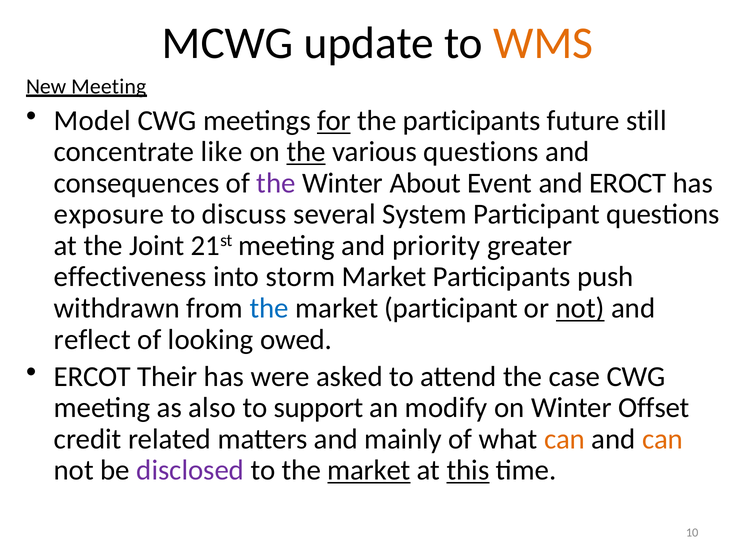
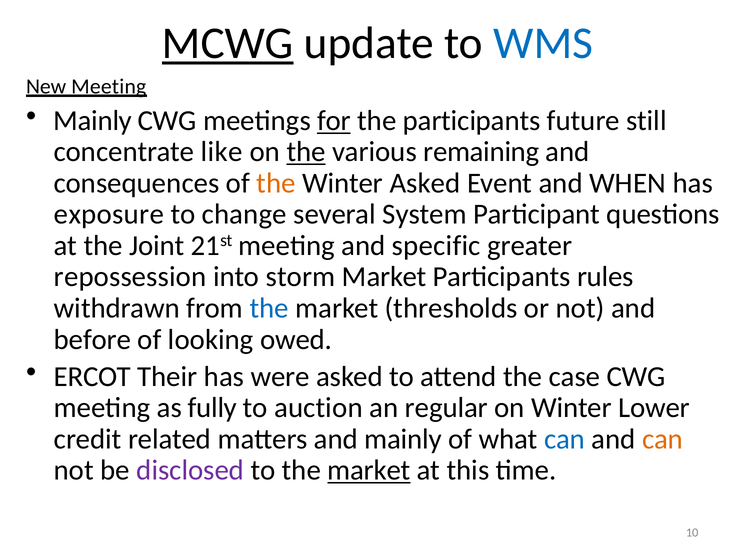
MCWG underline: none -> present
WMS colour: orange -> blue
Model at (92, 121): Model -> Mainly
various questions: questions -> remaining
the at (276, 183) colour: purple -> orange
Winter About: About -> Asked
EROCT: EROCT -> WHEN
discuss: discuss -> change
priority: priority -> specific
effectiveness: effectiveness -> repossession
push: push -> rules
market participant: participant -> thresholds
not at (580, 308) underline: present -> none
reflect: reflect -> before
also: also -> fully
support: support -> auction
modify: modify -> regular
Offset: Offset -> Lower
can at (565, 439) colour: orange -> blue
this underline: present -> none
